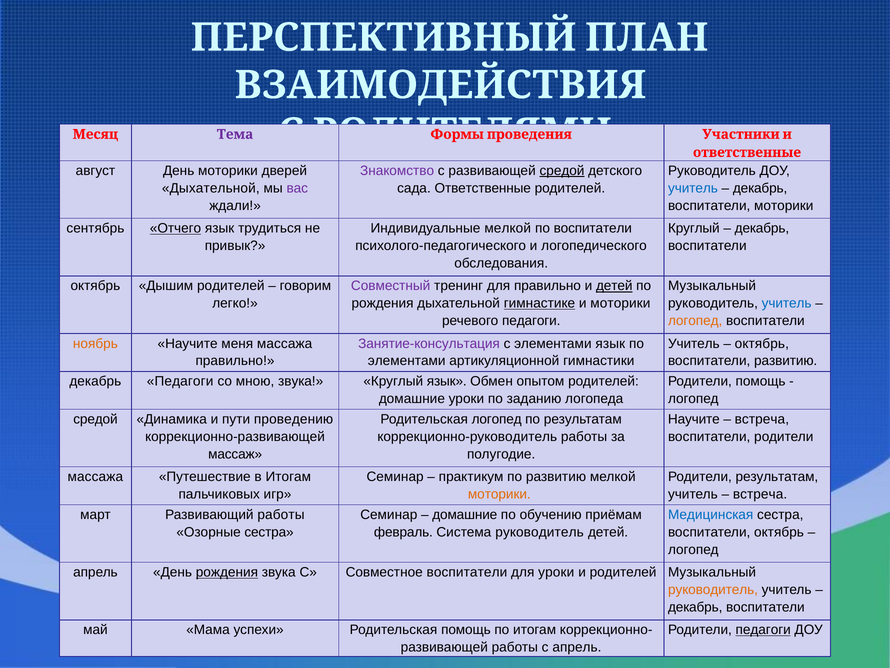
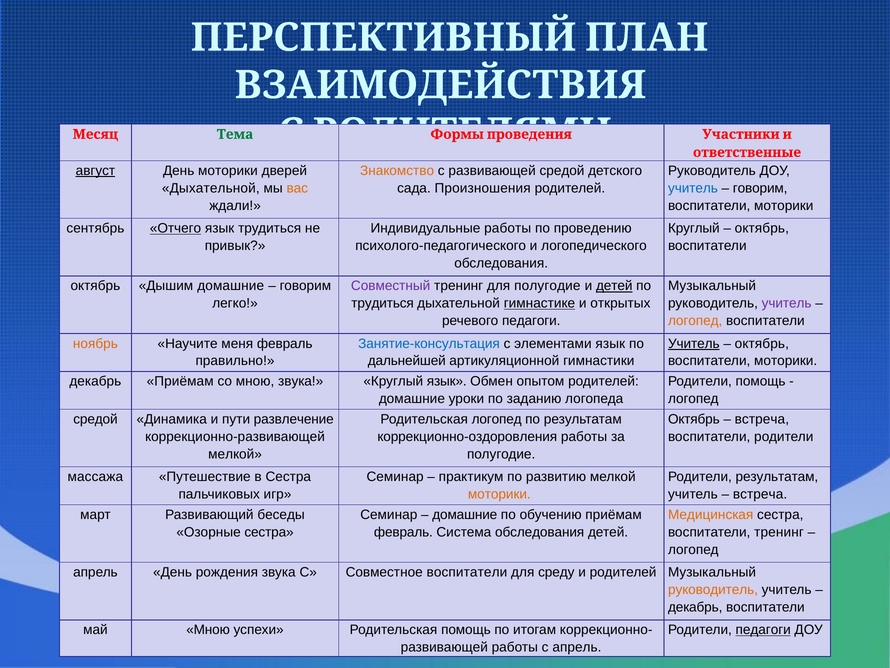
Тема colour: purple -> green
август underline: none -> present
Знакомство colour: purple -> orange
средой at (562, 171) underline: present -> none
вас colour: purple -> orange
сада Ответственные: Ответственные -> Произношения
декабрь at (760, 188): декабрь -> говорим
Индивидуальные мелкой: мелкой -> работы
по воспитатели: воспитатели -> проведению
декабрь at (762, 228): декабрь -> октябрь
Дышим родителей: родителей -> домашние
для правильно: правильно -> полугодие
рождения at (383, 303): рождения -> трудиться
и моторики: моторики -> открытых
учитель at (787, 303) colour: blue -> purple
меня массажа: массажа -> февраль
Занятие-консультация colour: purple -> blue
Учитель at (694, 343) underline: none -> present
элементами at (407, 361): элементами -> дальнейшей
развитию at (786, 361): развитию -> моторики
декабрь Педагоги: Педагоги -> Приёмам
проведению: проведению -> развлечение
Научите at (694, 419): Научите -> Октябрь
коррекционно-руководитель: коррекционно-руководитель -> коррекционно-оздоровления
массаж at (235, 454): массаж -> мелкой
в Итогам: Итогам -> Сестра
Развивающий работы: работы -> беседы
Медицинская colour: blue -> orange
Система руководитель: руководитель -> обследования
октябрь at (779, 532): октябрь -> тренинг
рождения at (227, 572) underline: present -> none
для уроки: уроки -> среду
май Мама: Мама -> Мною
